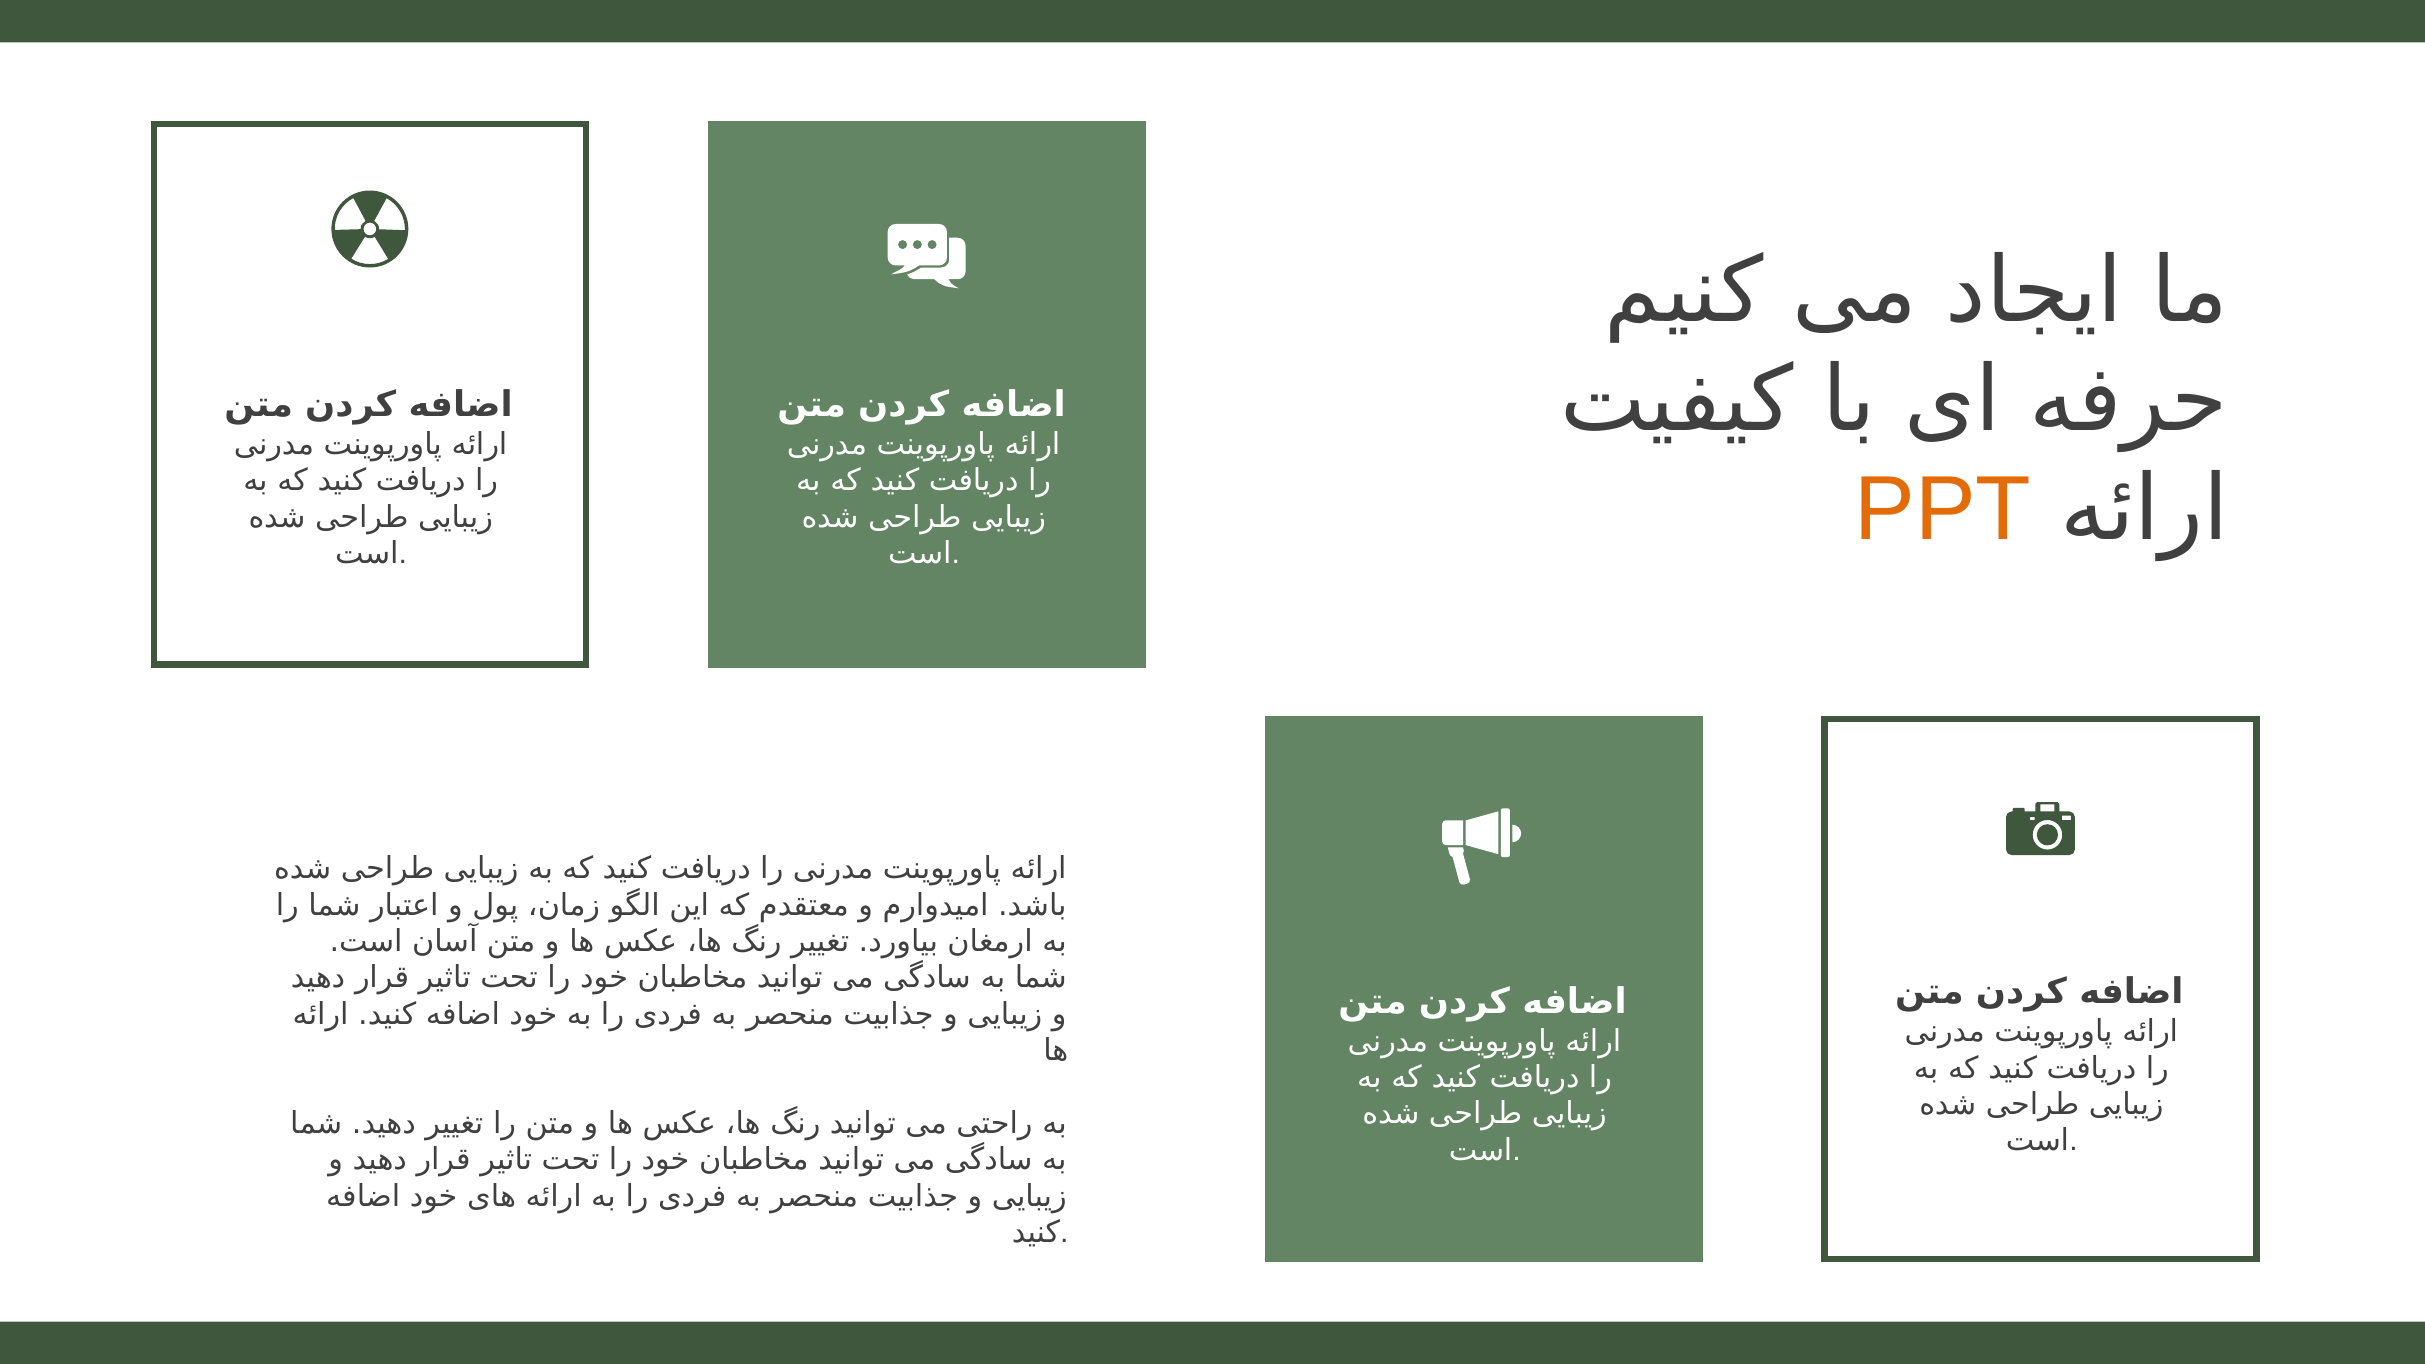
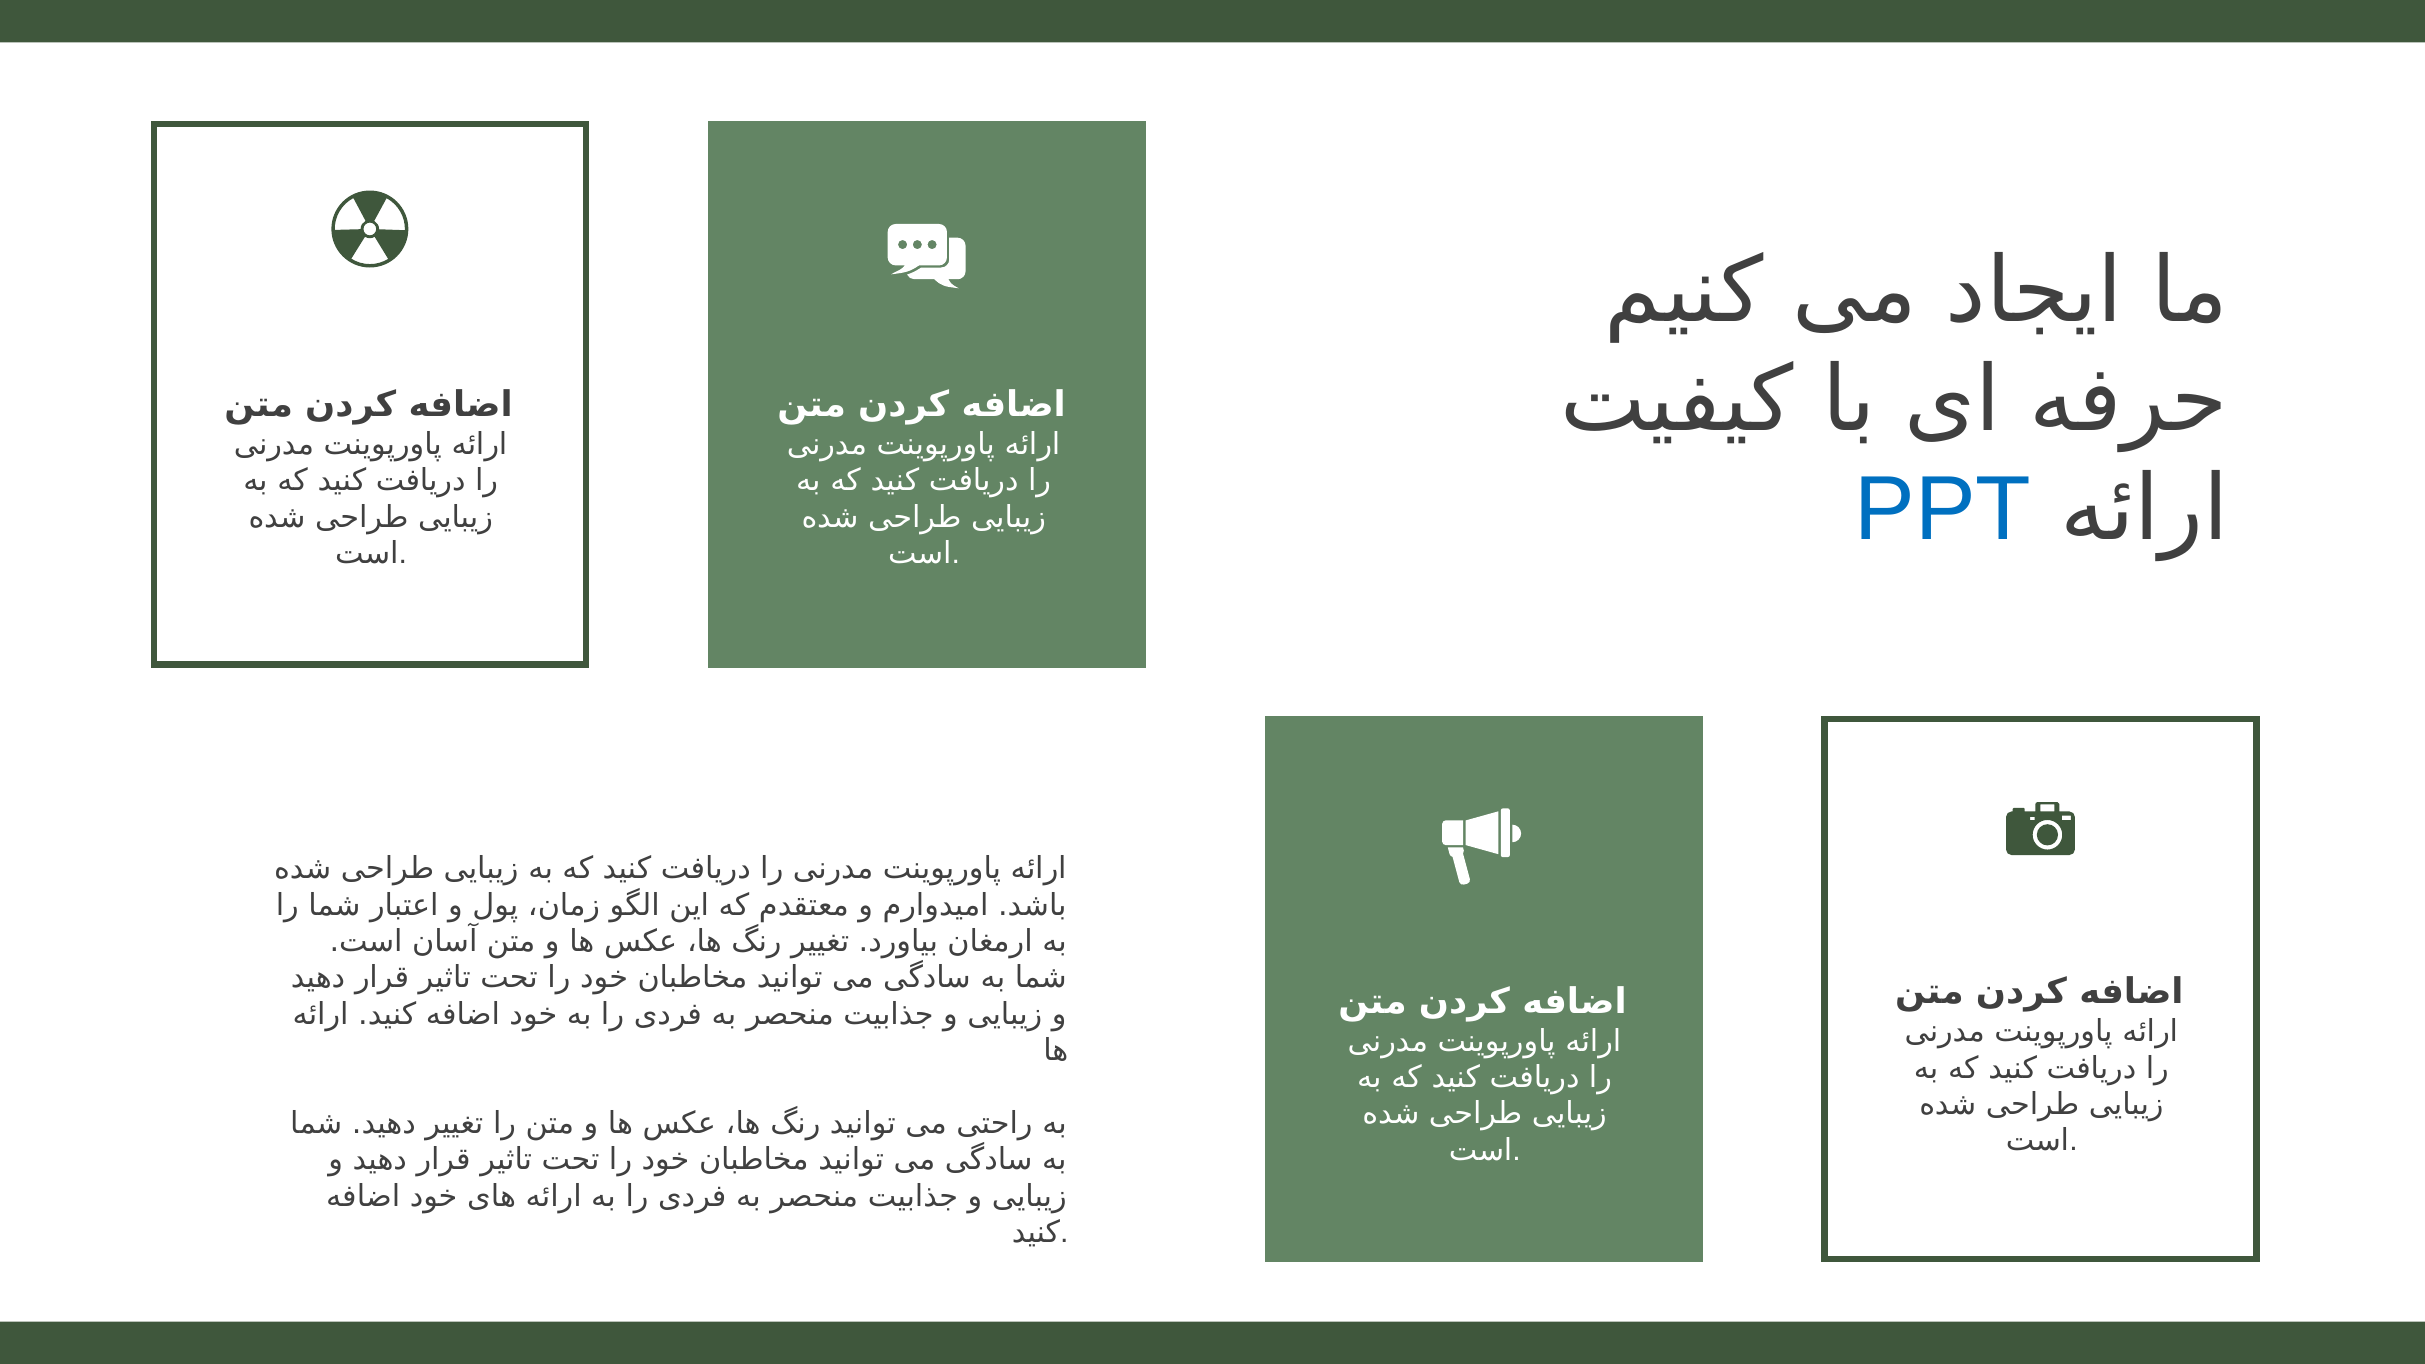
PPT colour: orange -> blue
